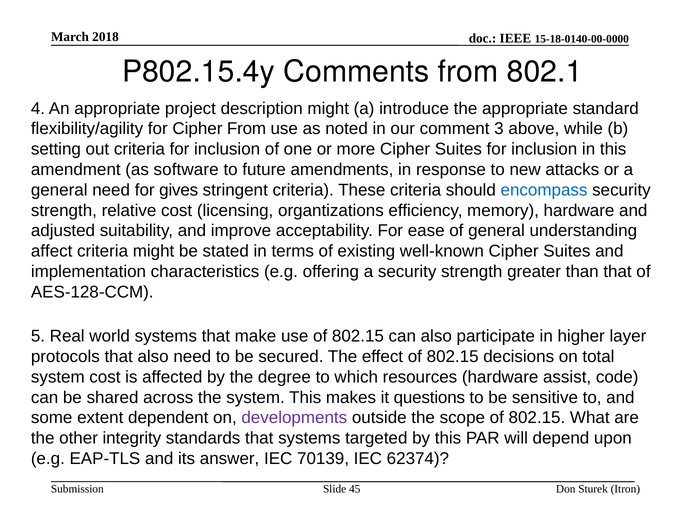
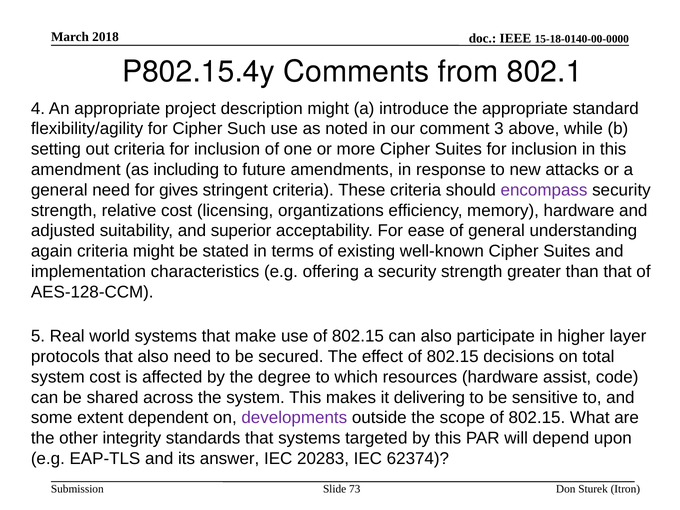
Cipher From: From -> Such
software: software -> including
encompass colour: blue -> purple
improve: improve -> superior
affect: affect -> again
questions: questions -> delivering
70139: 70139 -> 20283
45: 45 -> 73
